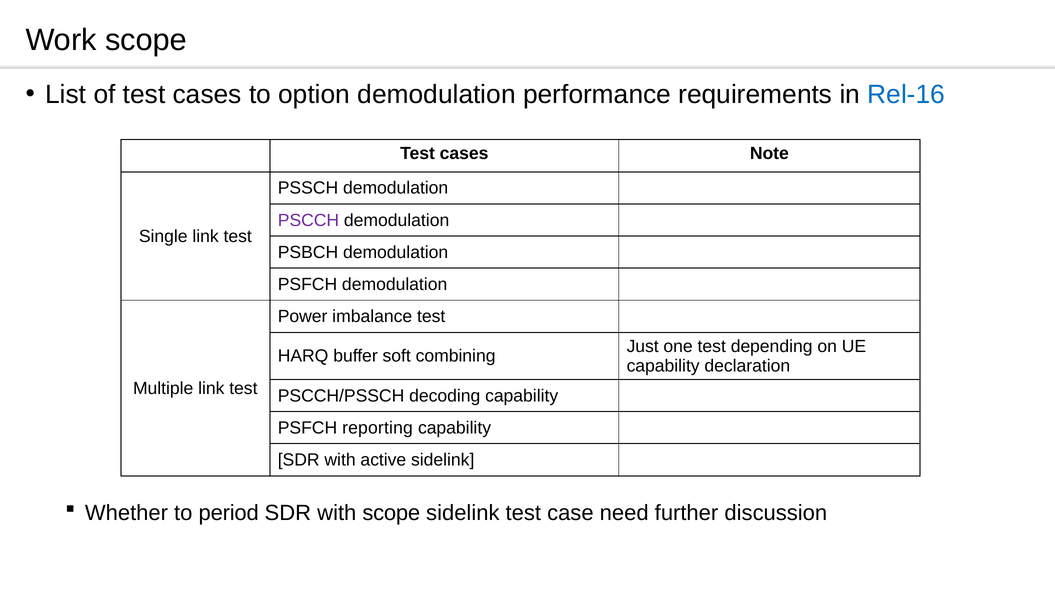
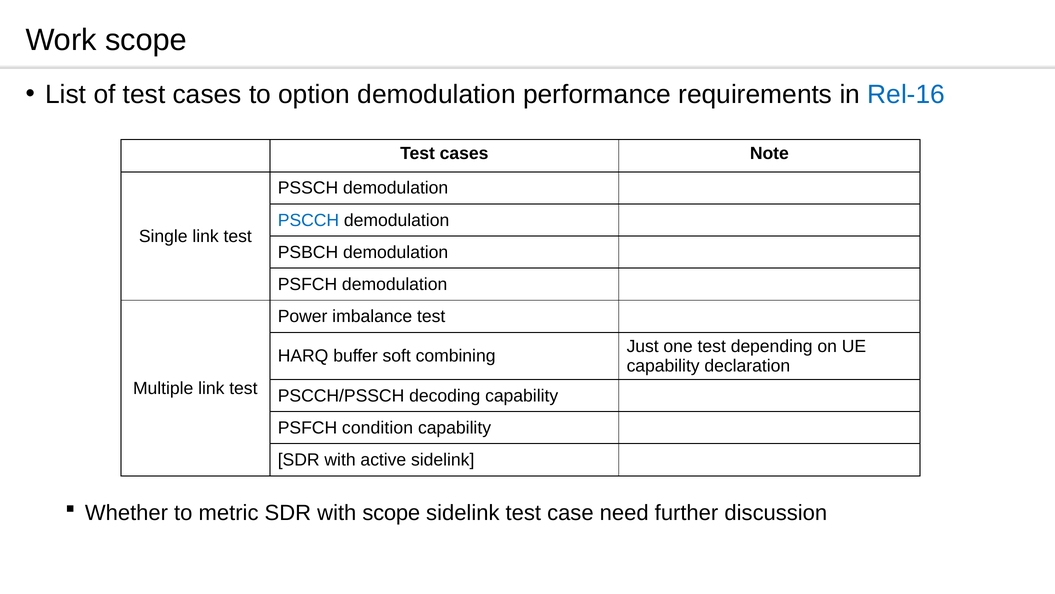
PSCCH colour: purple -> blue
reporting: reporting -> condition
period: period -> metric
